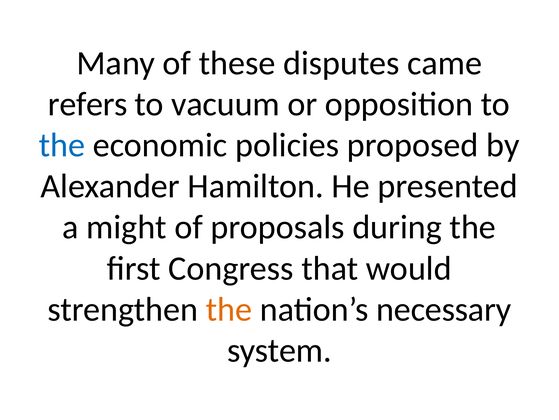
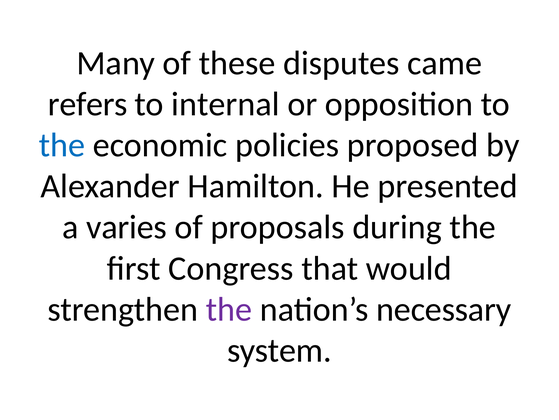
vacuum: vacuum -> internal
might: might -> varies
the at (229, 309) colour: orange -> purple
